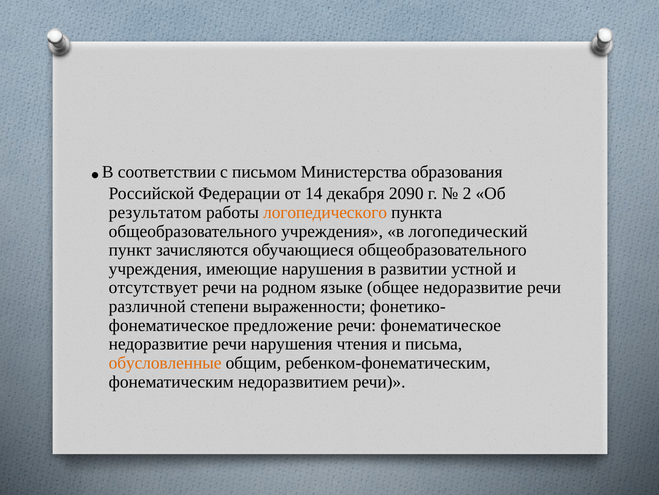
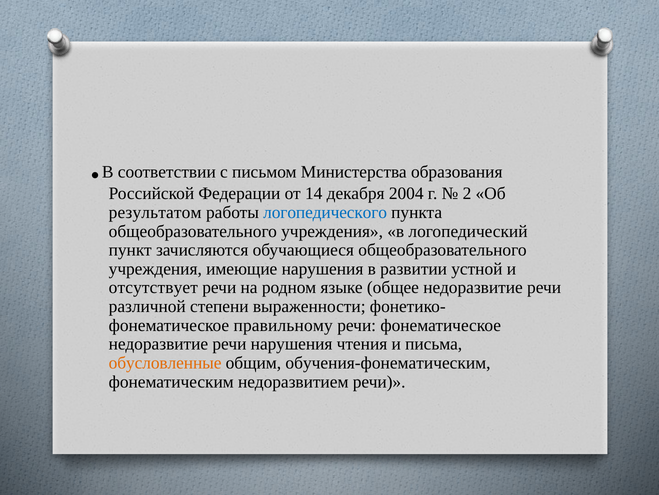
2090: 2090 -> 2004
логопедического colour: orange -> blue
предложение: предложение -> правильному
ребенком-фонематическим: ребенком-фонематическим -> обучения-фонематическим
